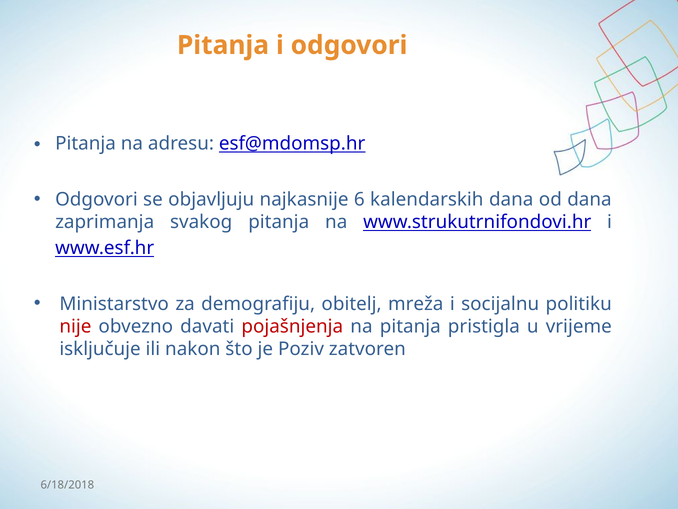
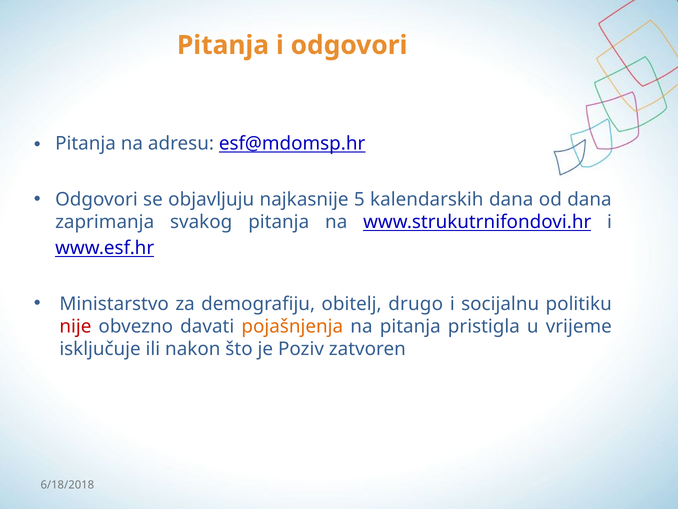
6: 6 -> 5
mreža: mreža -> drugo
pojašnjenja colour: red -> orange
